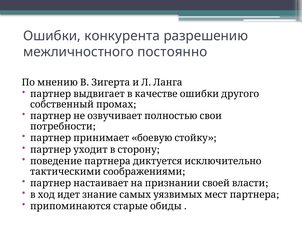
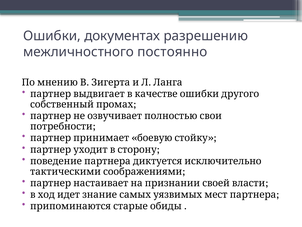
конкурента: конкурента -> документах
